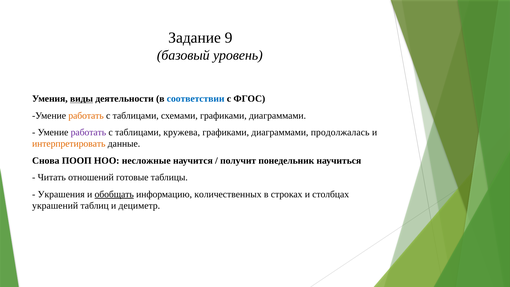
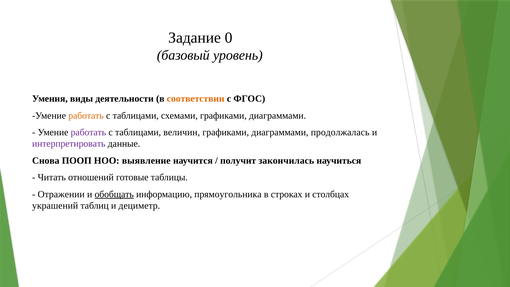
9: 9 -> 0
виды underline: present -> none
соответствии colour: blue -> orange
кружева: кружева -> величин
интерпретировать colour: orange -> purple
несложные: несложные -> выявление
понедельник: понедельник -> закончилась
Украшения: Украшения -> Отражении
количественных: количественных -> прямоугольника
